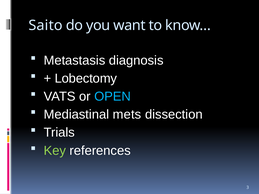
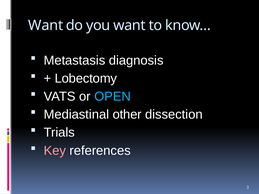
Saito at (46, 25): Saito -> Want
mets: mets -> other
Key colour: light green -> pink
